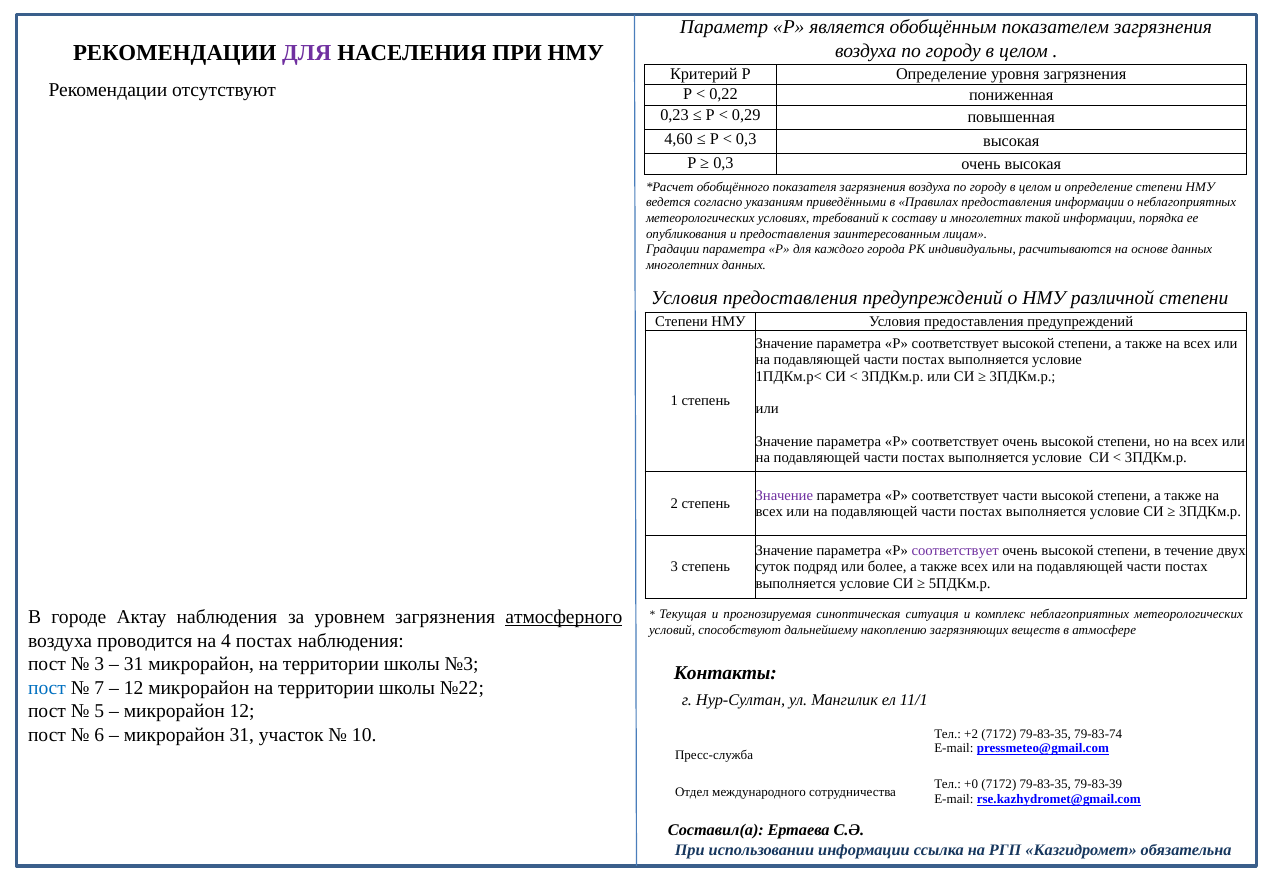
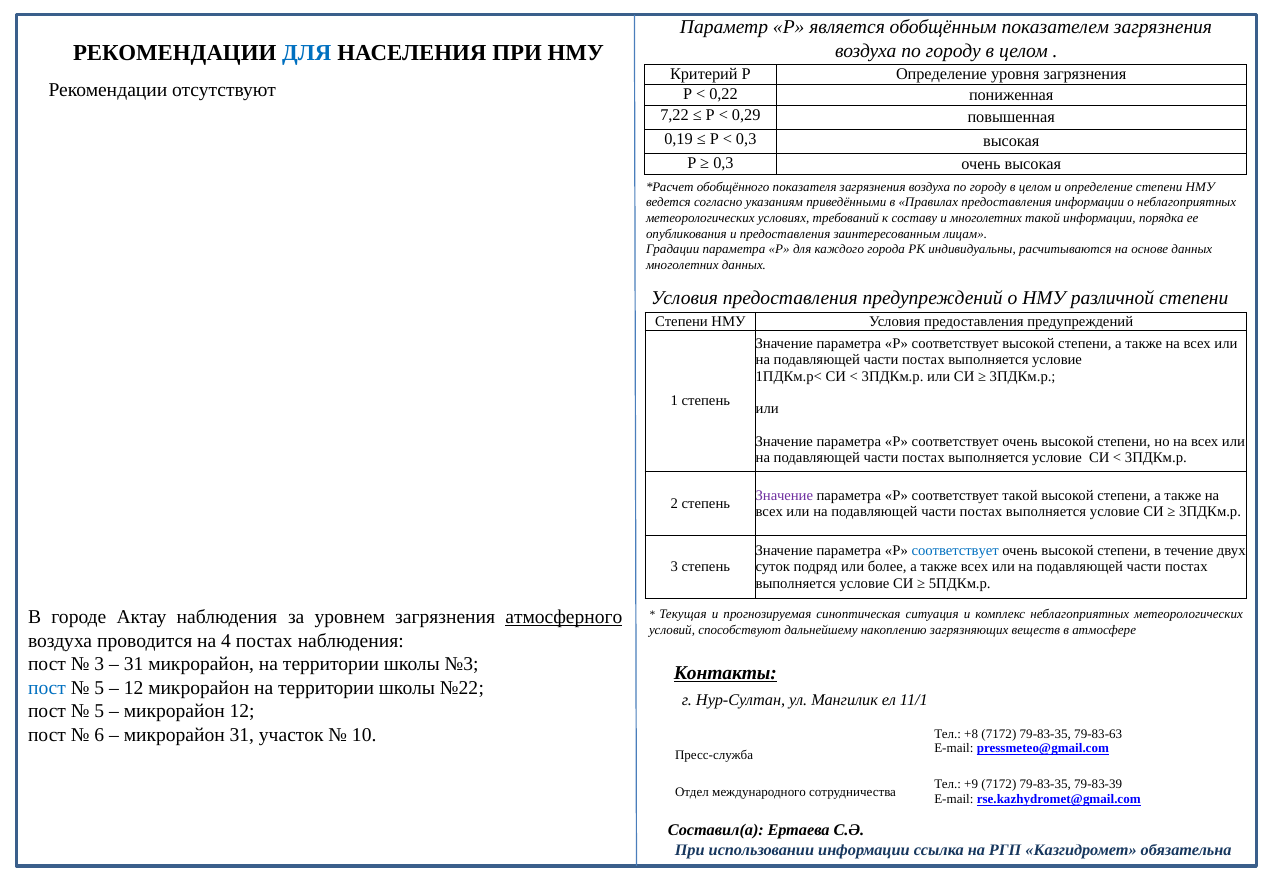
ДЛЯ at (307, 53) colour: purple -> blue
0,23: 0,23 -> 7,22
4,60: 4,60 -> 0,19
соответствует части: части -> такой
соответствует at (955, 551) colour: purple -> blue
Контакты underline: none -> present
7 at (99, 688): 7 -> 5
+2: +2 -> +8
79-83-74: 79-83-74 -> 79-83-63
+0: +0 -> +9
